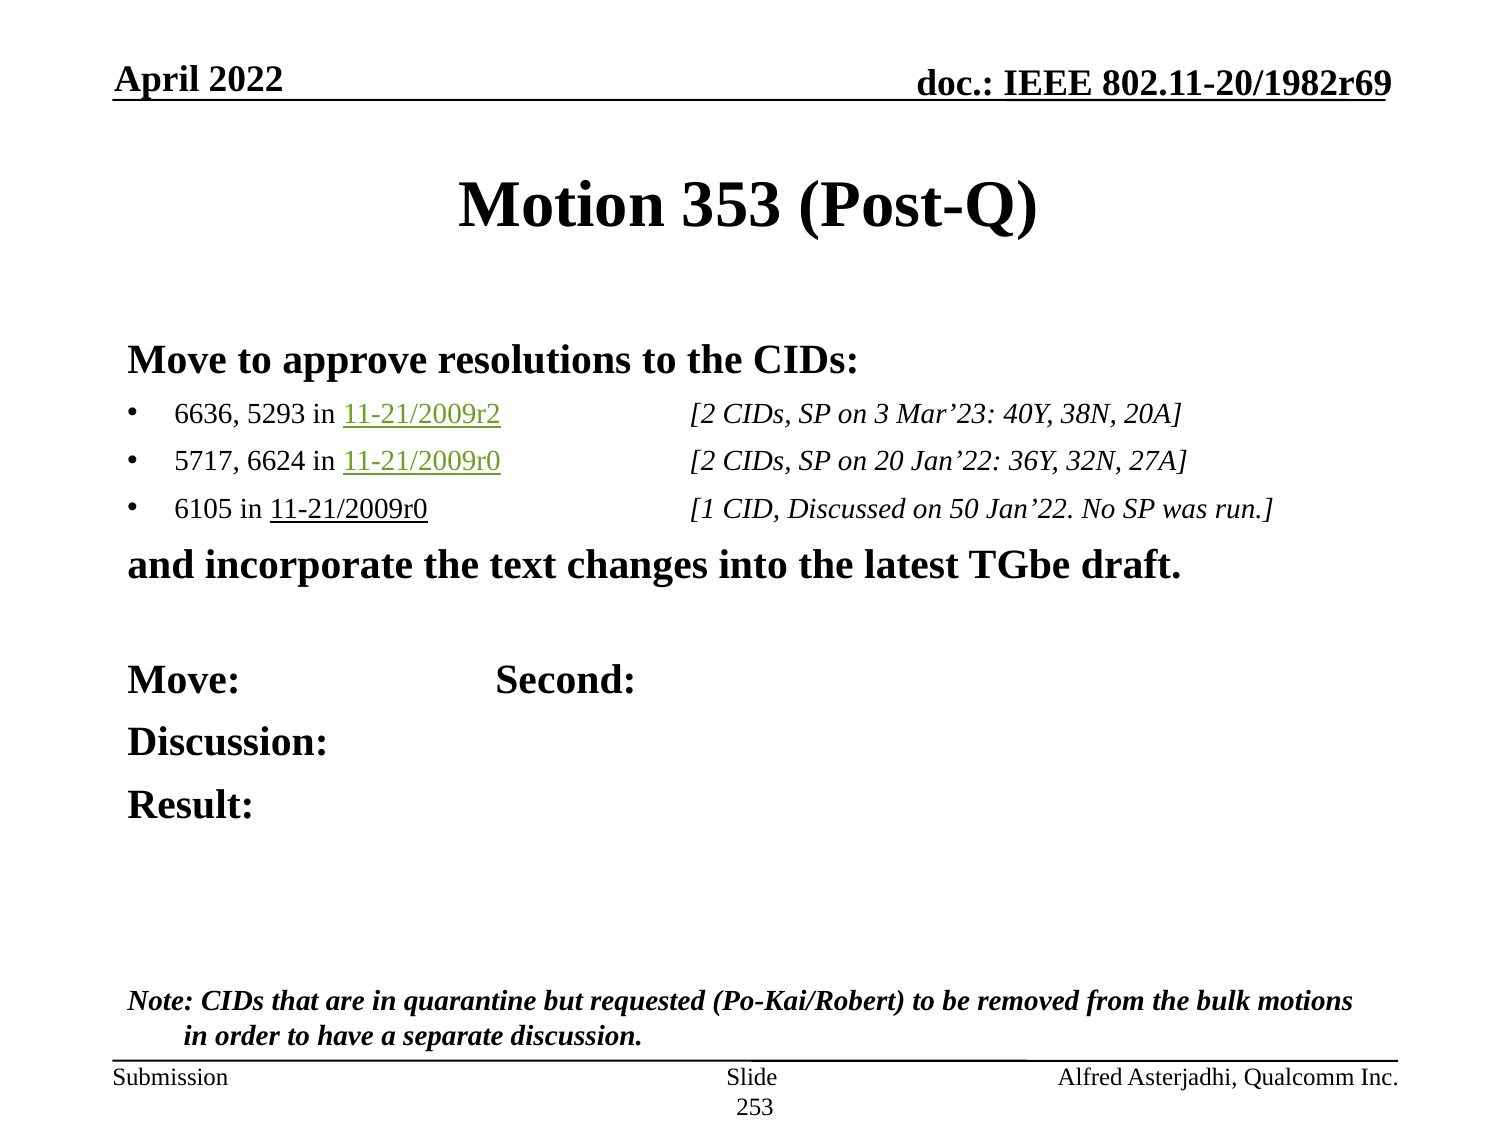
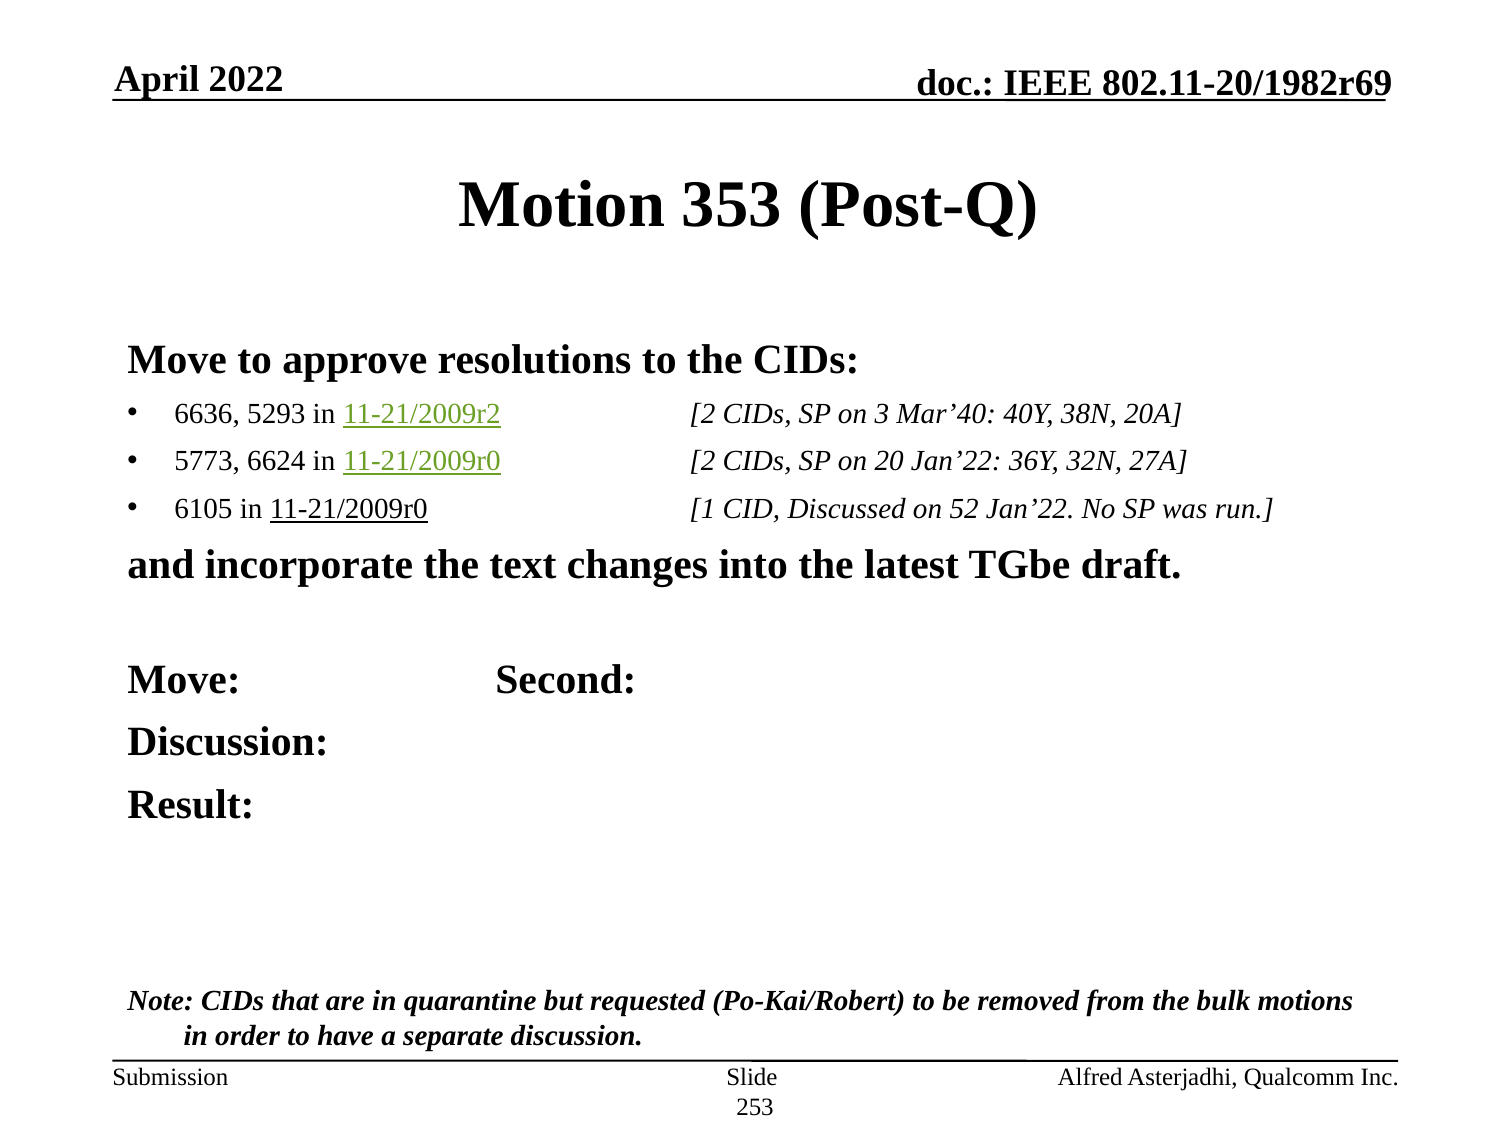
Mar’23: Mar’23 -> Mar’40
5717: 5717 -> 5773
50: 50 -> 52
